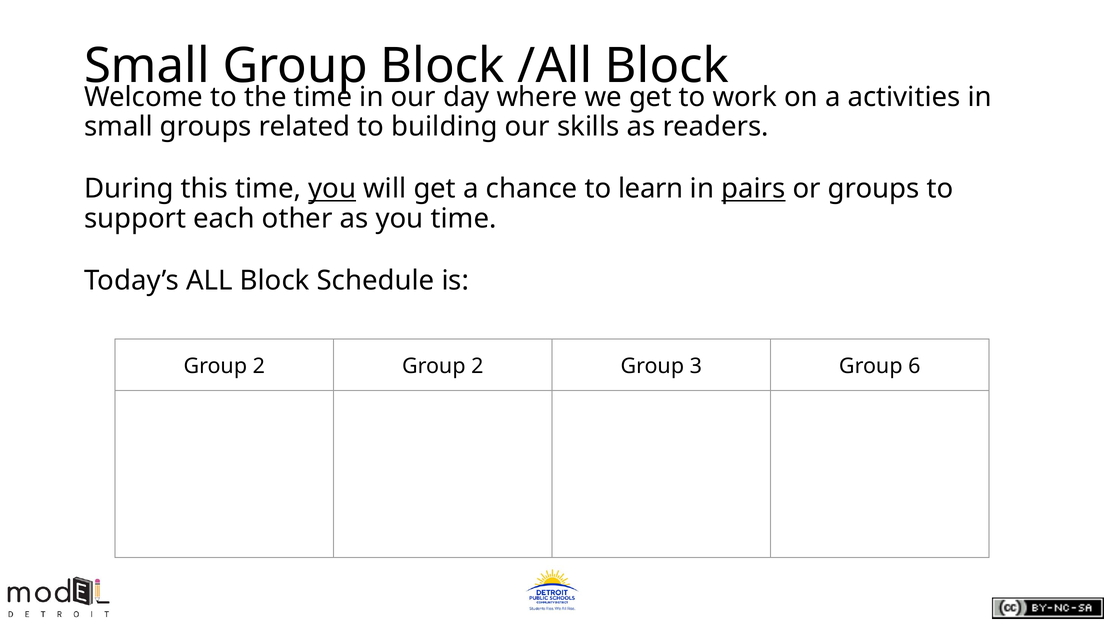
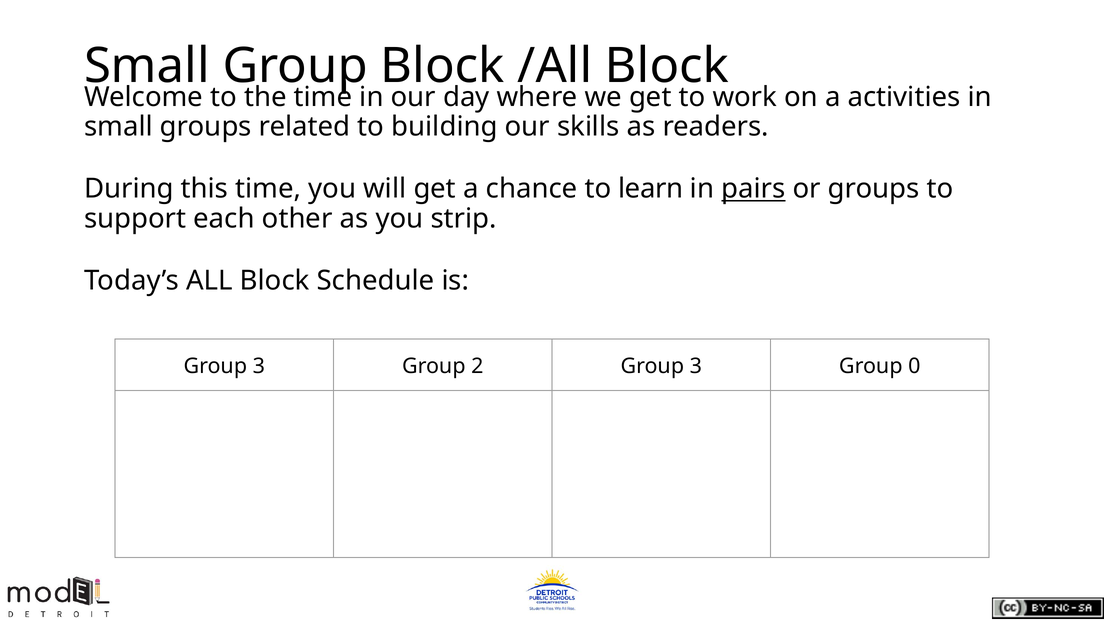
you at (332, 189) underline: present -> none
you time: time -> strip
2 at (259, 366): 2 -> 3
6: 6 -> 0
